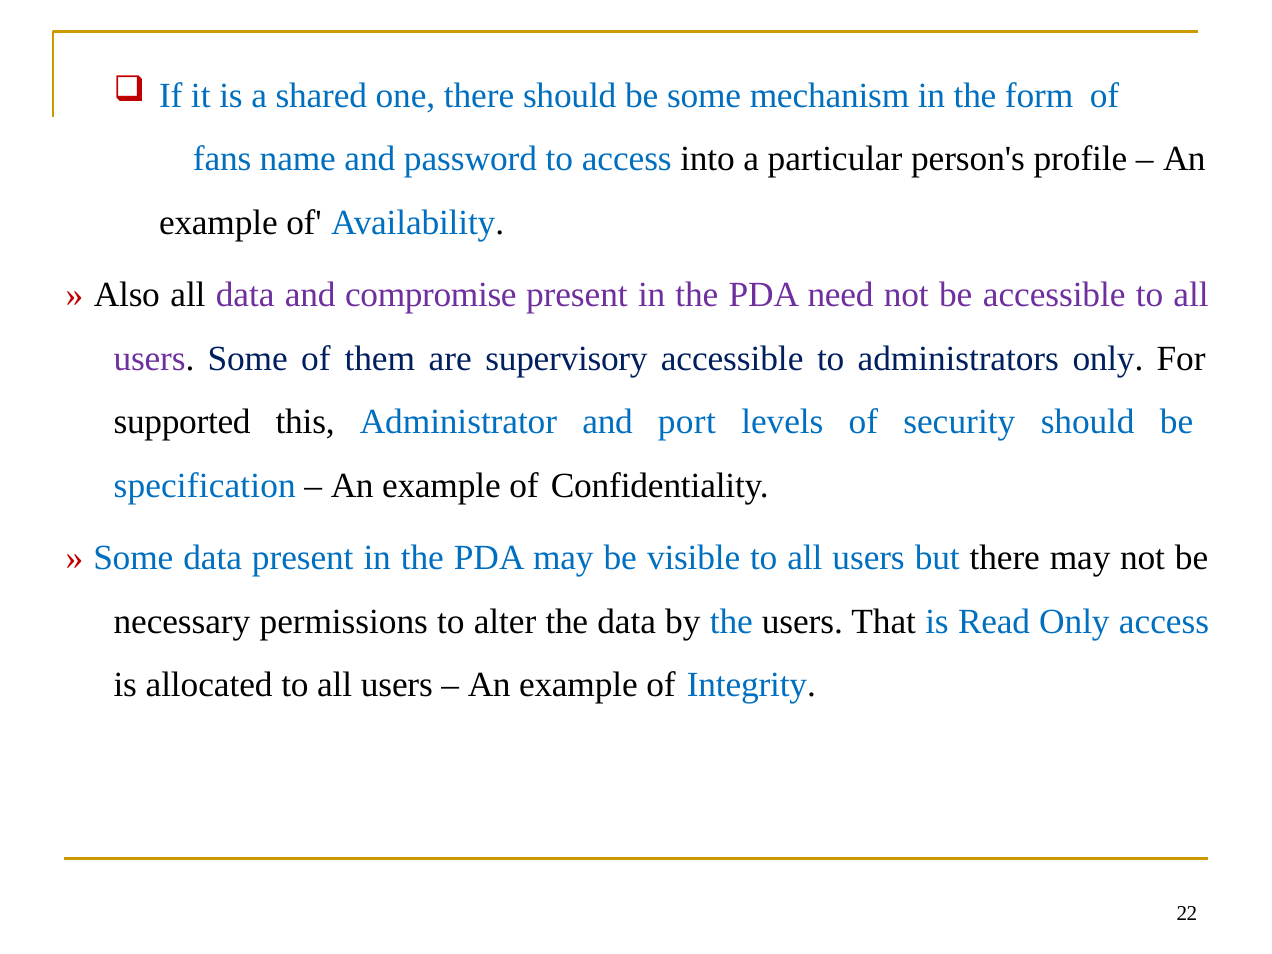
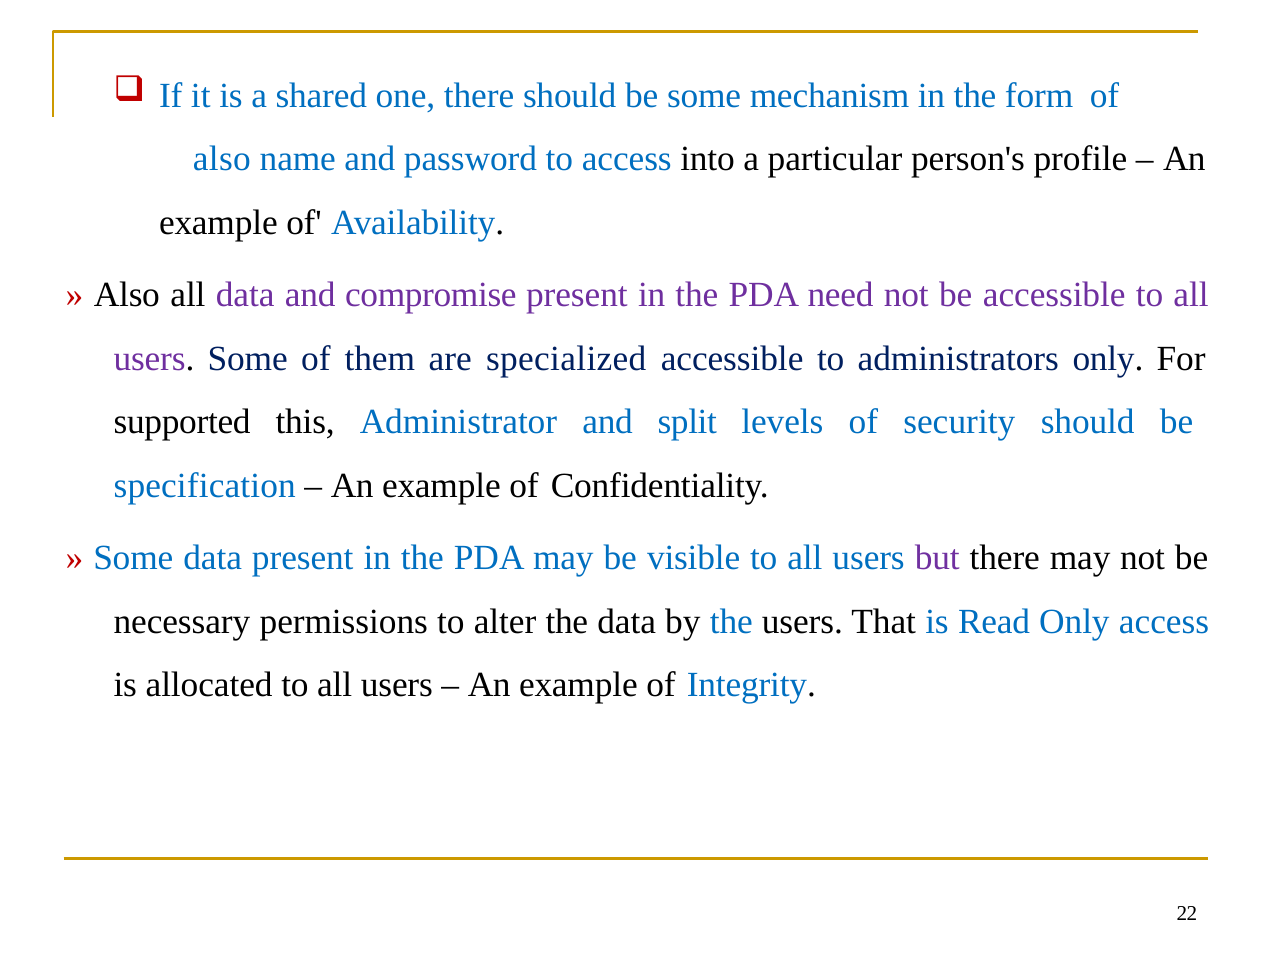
fans at (222, 159): fans -> also
supervisory: supervisory -> specialized
port: port -> split
but colour: blue -> purple
